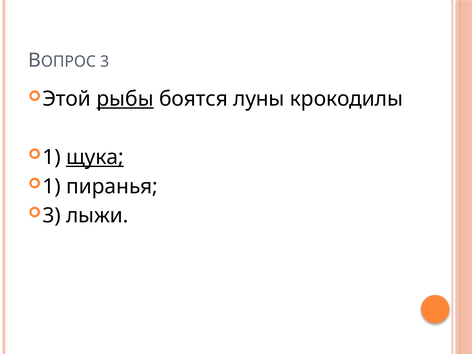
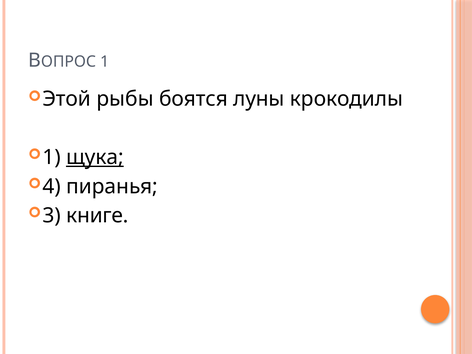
3 at (105, 62): 3 -> 1
рыбы underline: present -> none
1 at (52, 186): 1 -> 4
лыжи: лыжи -> книге
